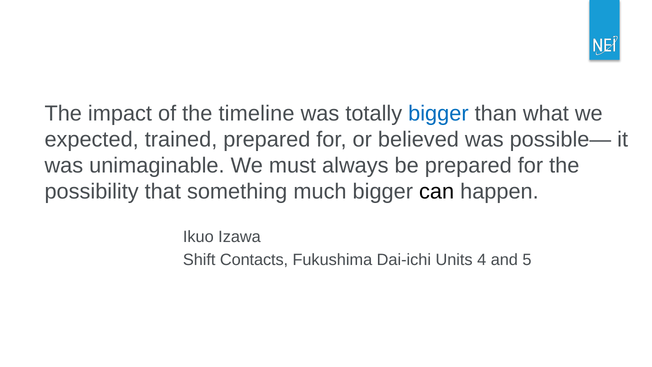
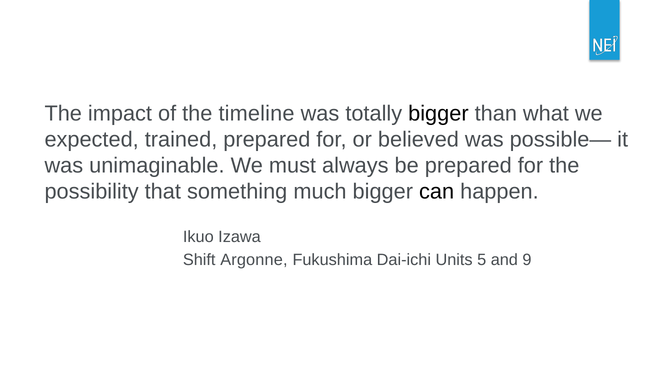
bigger at (438, 113) colour: blue -> black
Contacts: Contacts -> Argonne
4: 4 -> 5
5: 5 -> 9
